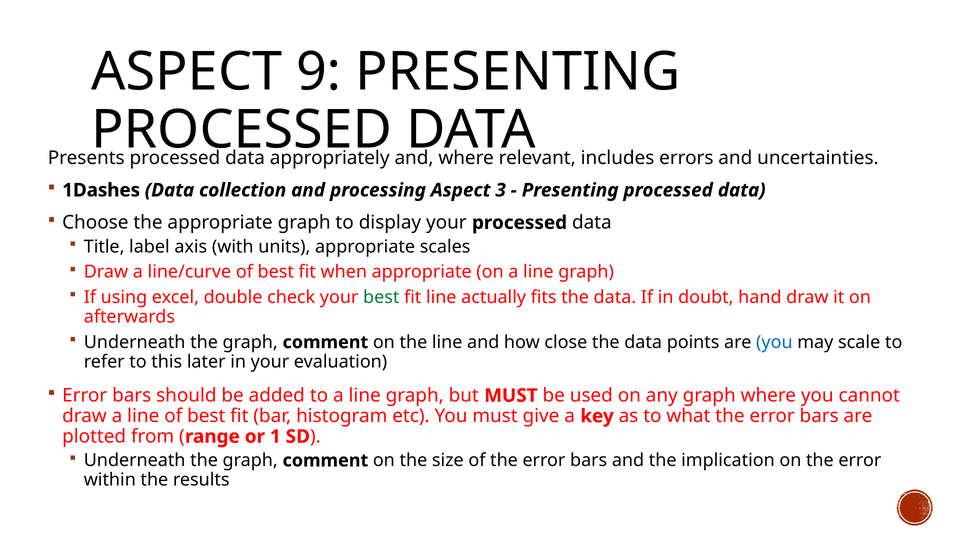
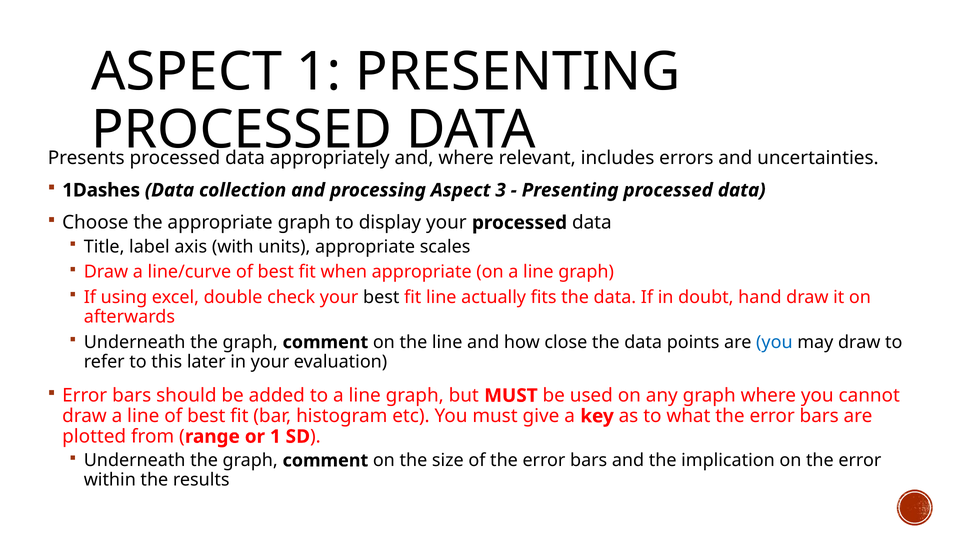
ASPECT 9: 9 -> 1
best at (381, 298) colour: green -> black
may scale: scale -> draw
